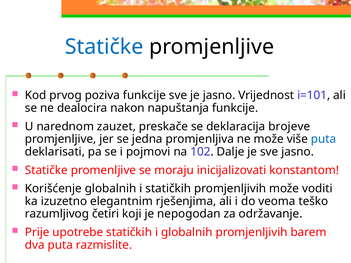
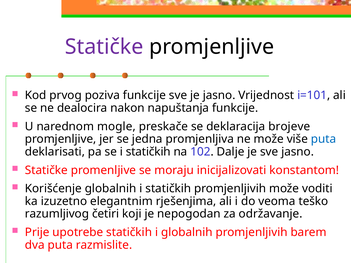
Statičke at (104, 47) colour: blue -> purple
zauzet: zauzet -> mogle
se i pojmovi: pojmovi -> statičkih
